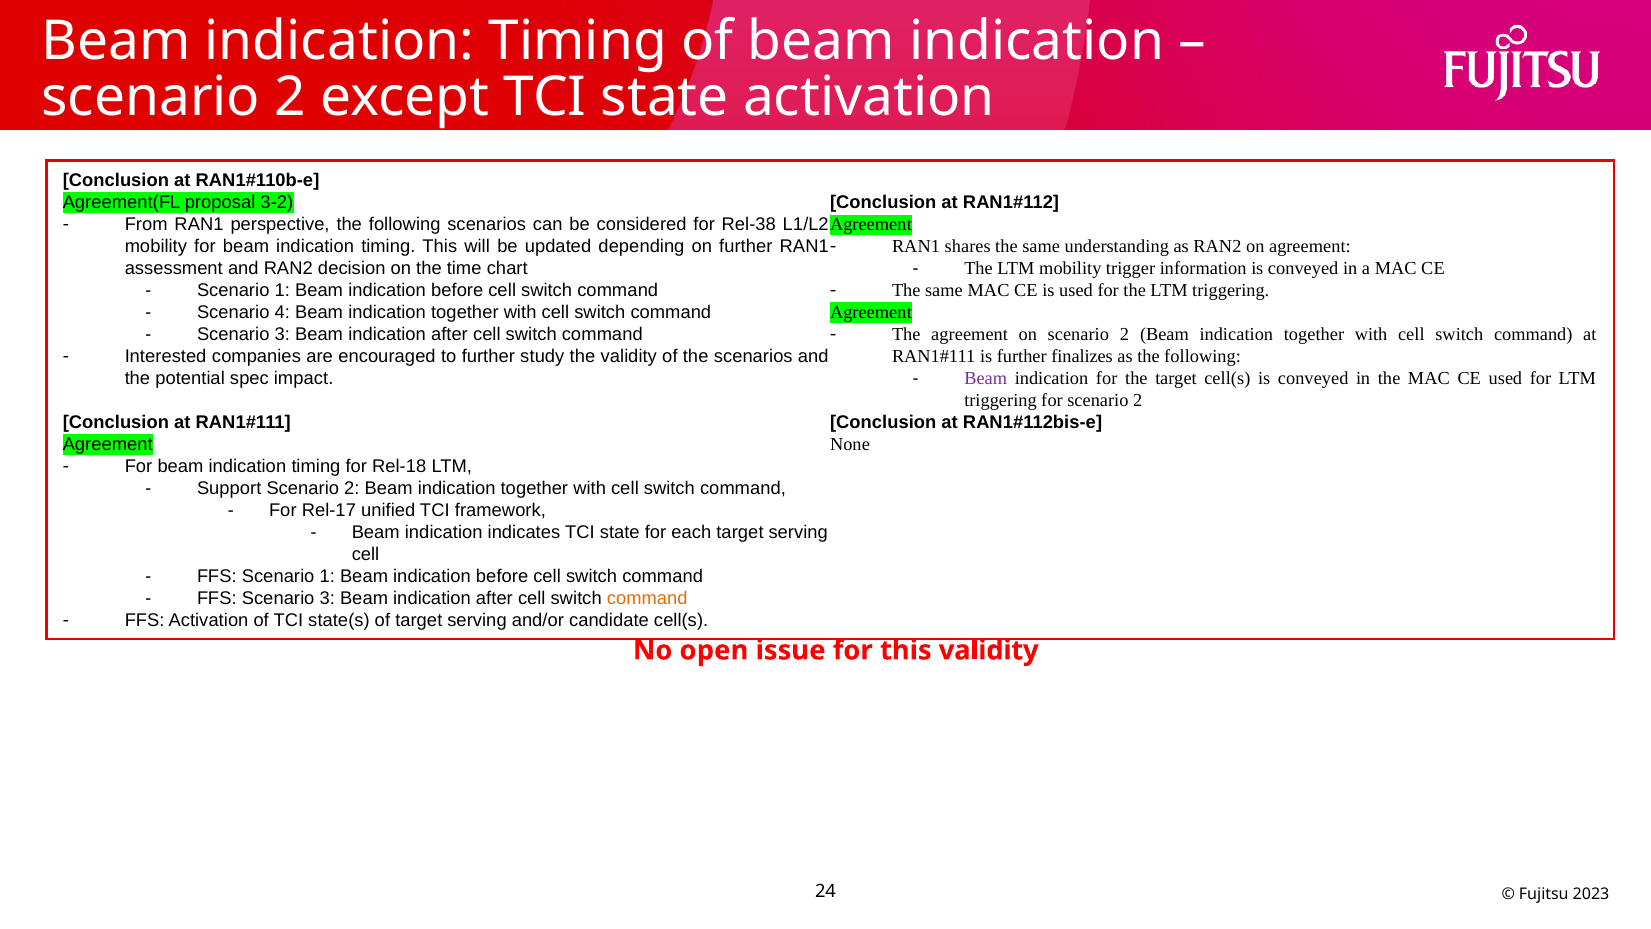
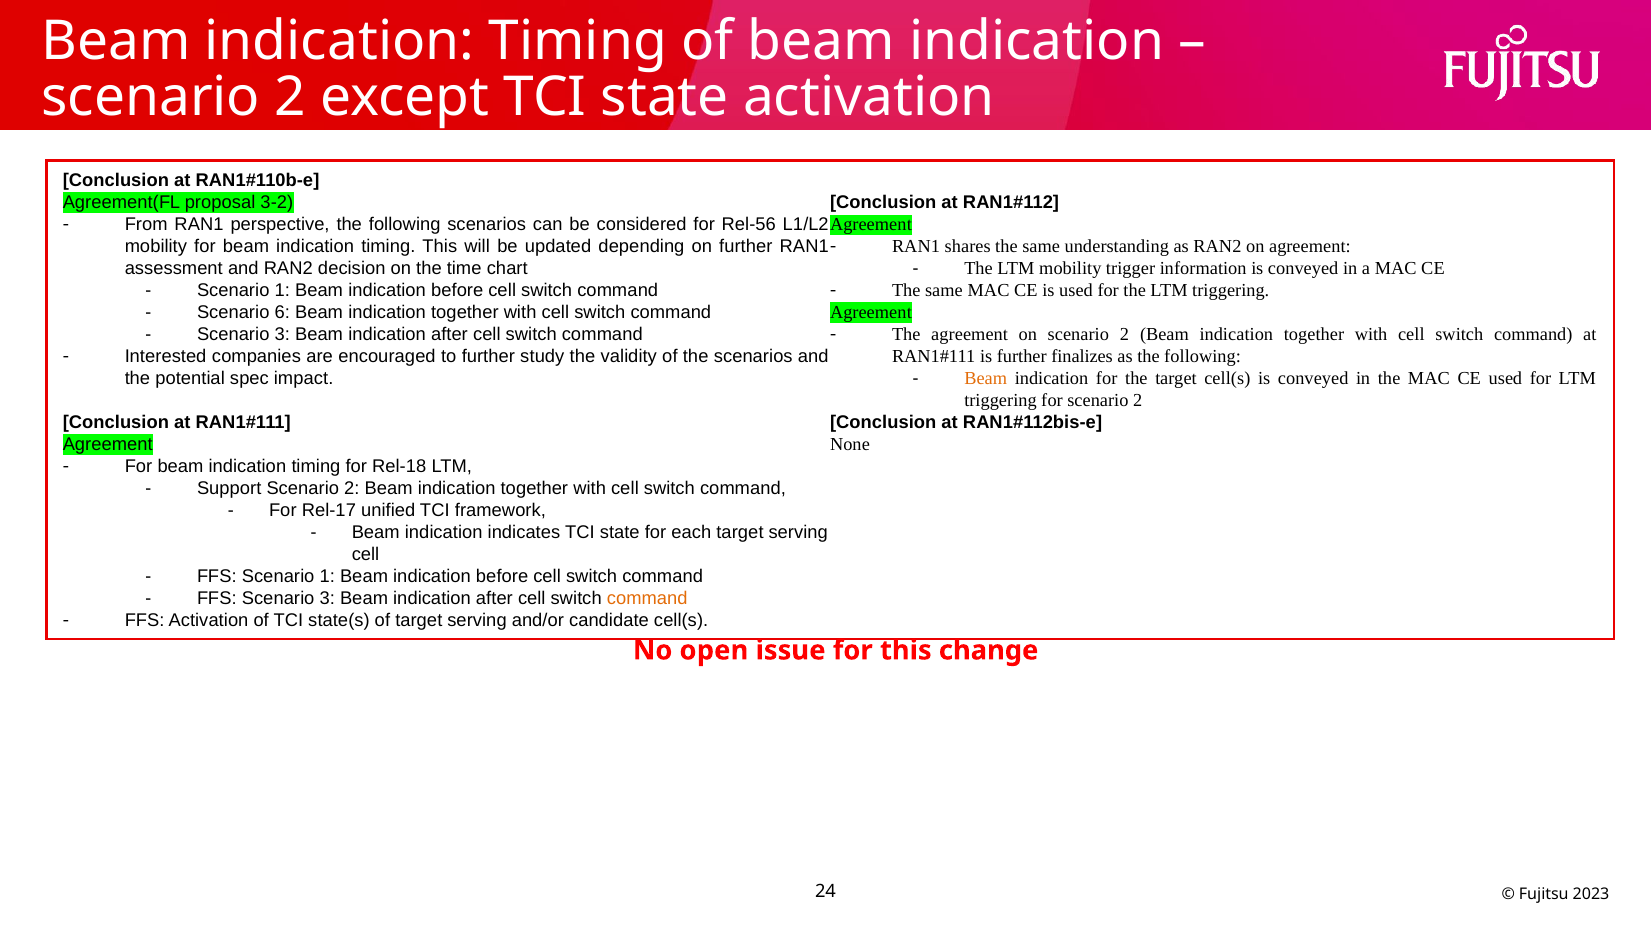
Rel-38: Rel-38 -> Rel-56
4: 4 -> 6
Beam at (986, 378) colour: purple -> orange
this validity: validity -> change
